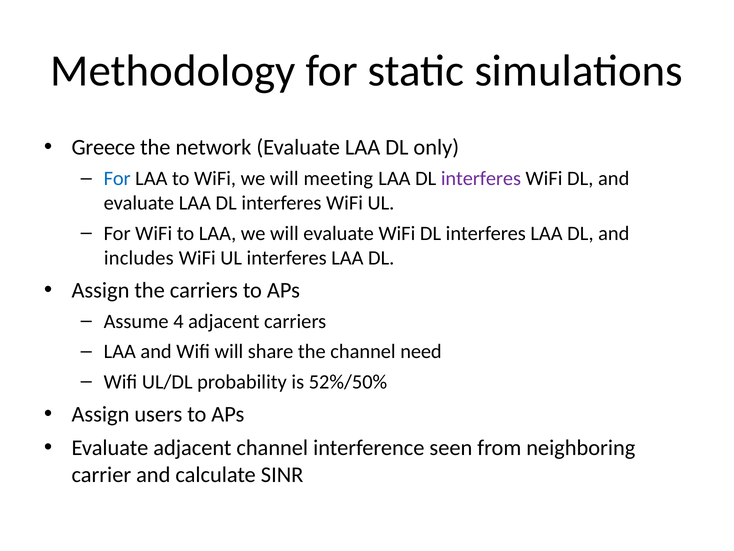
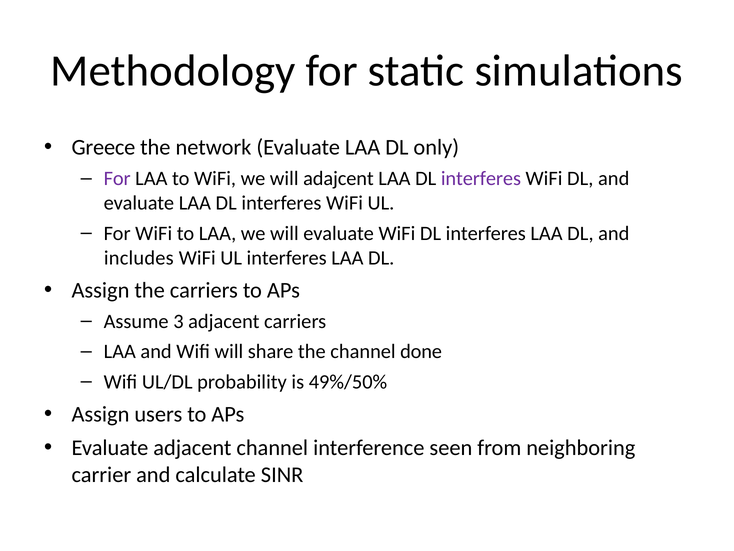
For at (117, 178) colour: blue -> purple
meeting: meeting -> adajcent
4: 4 -> 3
need: need -> done
52%/50%: 52%/50% -> 49%/50%
